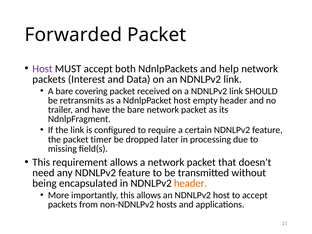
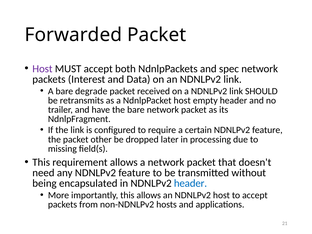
help: help -> spec
covering: covering -> degrade
timer: timer -> other
header at (190, 183) colour: orange -> blue
